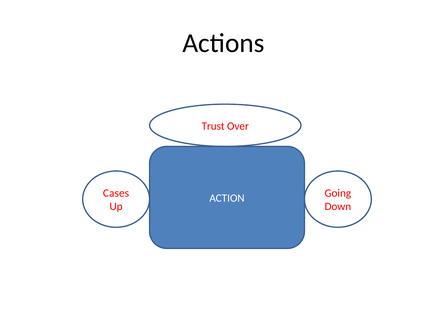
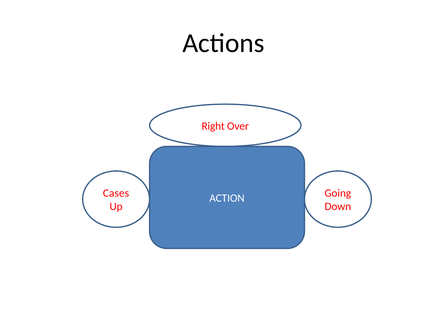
Trust: Trust -> Right
